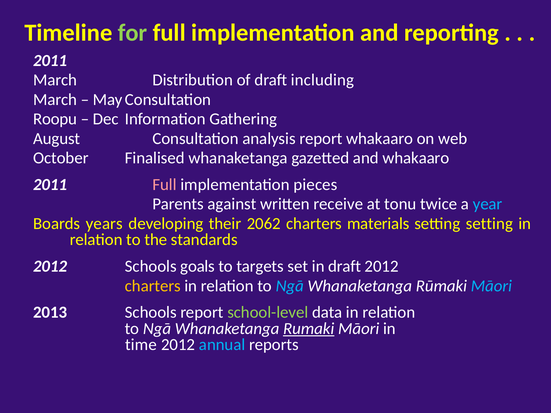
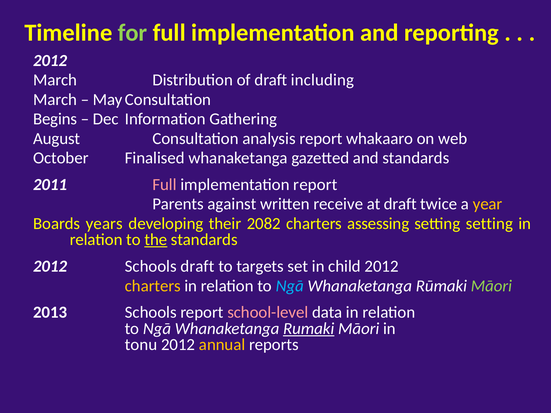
2011 at (50, 61): 2011 -> 2012
Roopu: Roopu -> Begins
and whakaaro: whakaaro -> standards
implementation pieces: pieces -> report
at tonu: tonu -> draft
year colour: light blue -> yellow
2062: 2062 -> 2082
materials: materials -> assessing
the underline: none -> present
Schools goals: goals -> draft
in draft: draft -> child
Māori at (491, 286) colour: light blue -> light green
school-level colour: light green -> pink
time: time -> tonu
annual colour: light blue -> yellow
